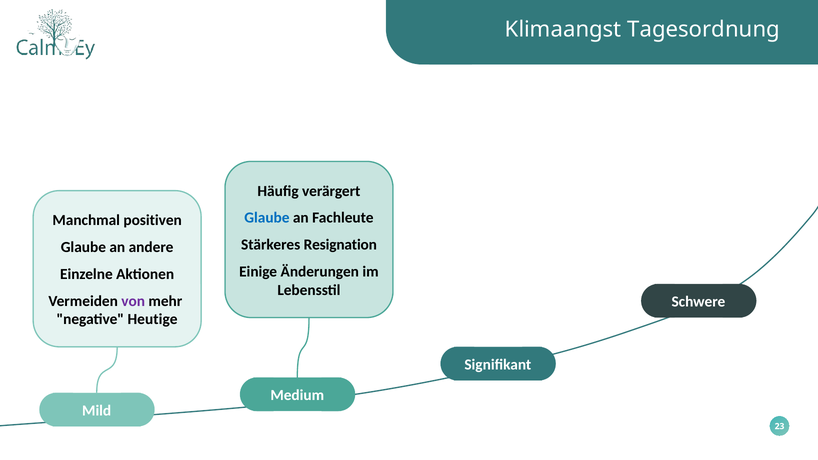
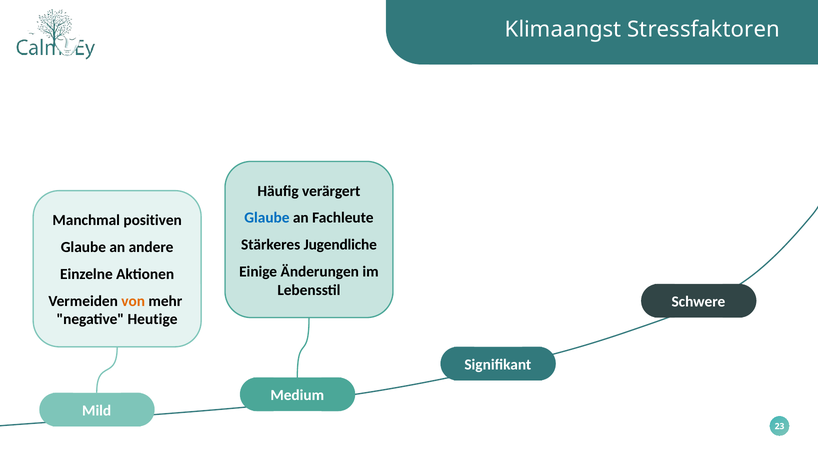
Tagesordnung: Tagesordnung -> Stressfaktoren
Resignation: Resignation -> Jugendliche
von colour: purple -> orange
